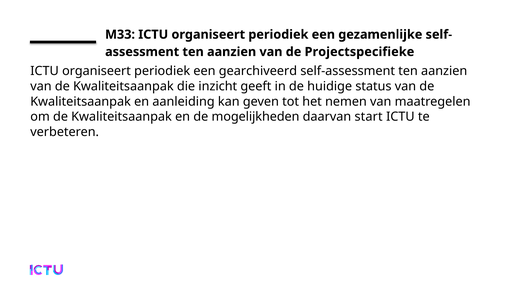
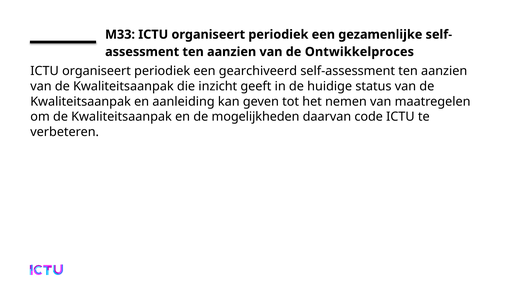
Projectspecifieke: Projectspecifieke -> Ontwikkelproces
start: start -> code
